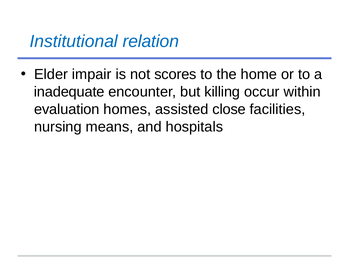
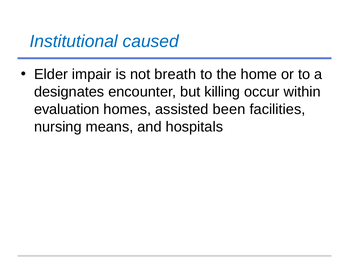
relation: relation -> caused
scores: scores -> breath
inadequate: inadequate -> designates
close: close -> been
